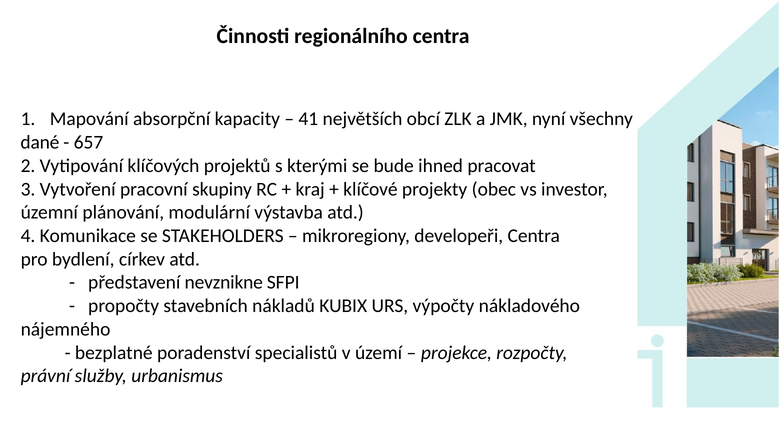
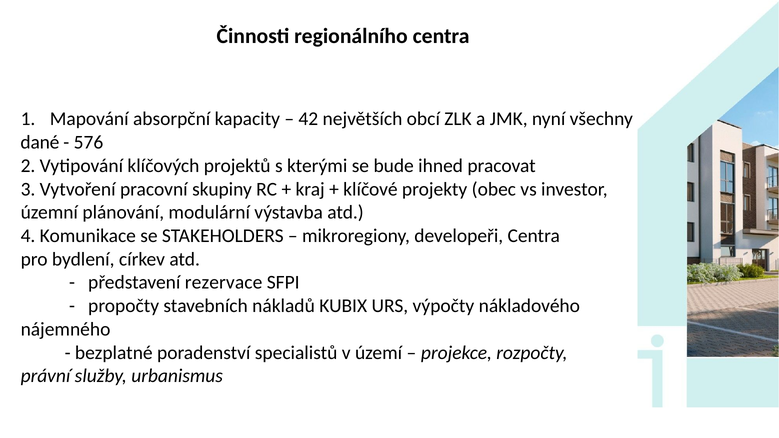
41: 41 -> 42
657: 657 -> 576
nevznikne: nevznikne -> rezervace
